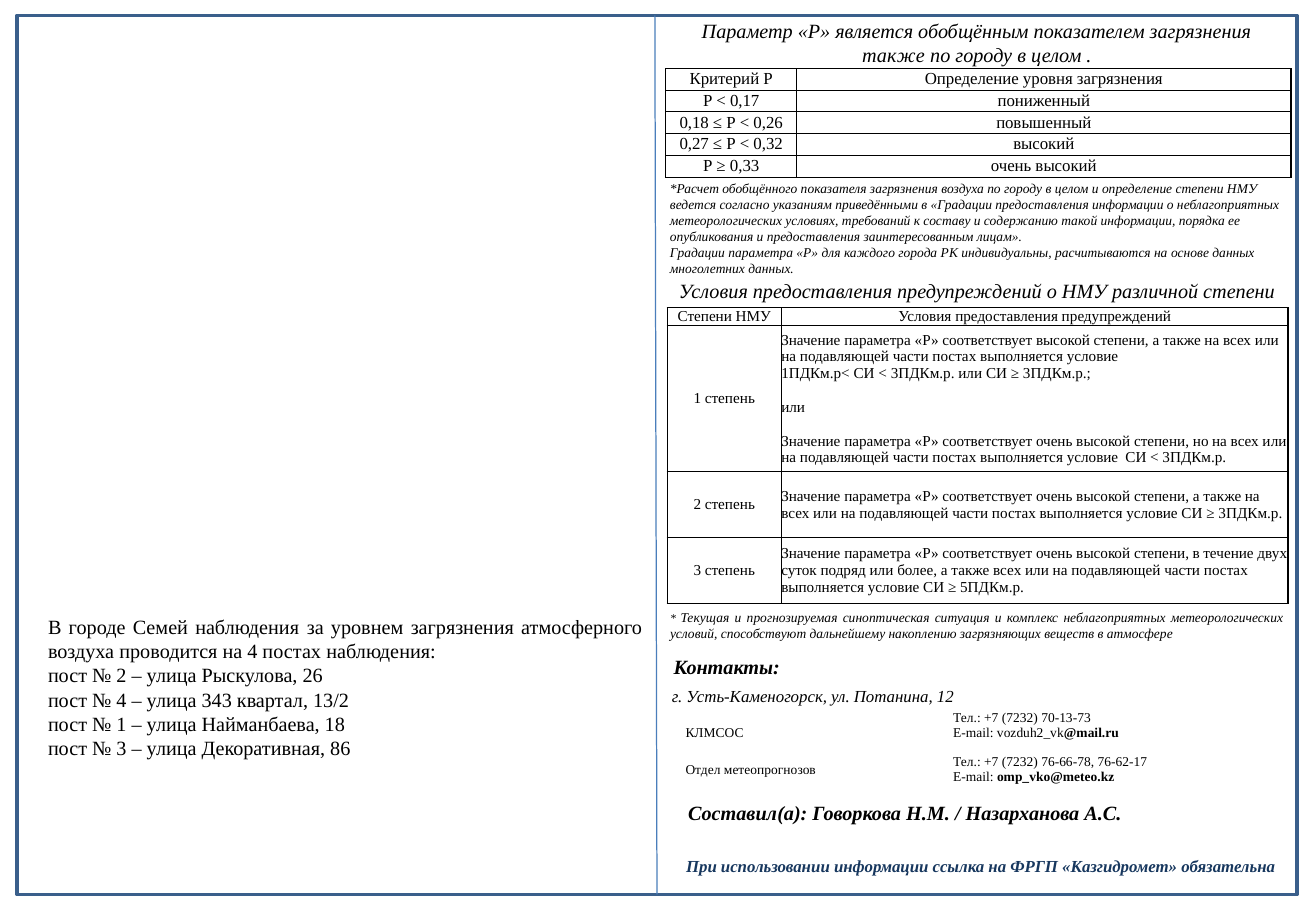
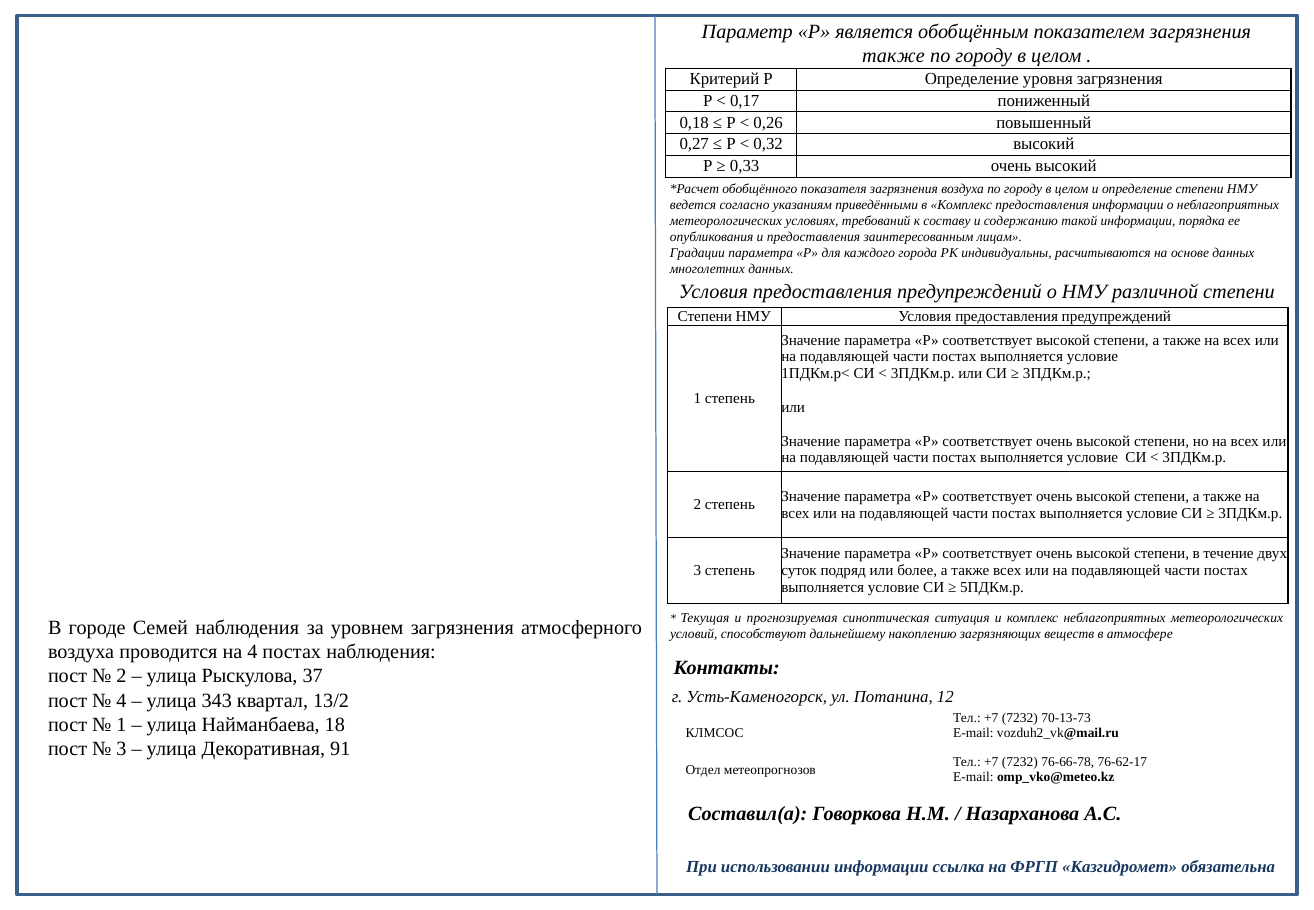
в Градации: Градации -> Комплекс
26: 26 -> 37
86: 86 -> 91
